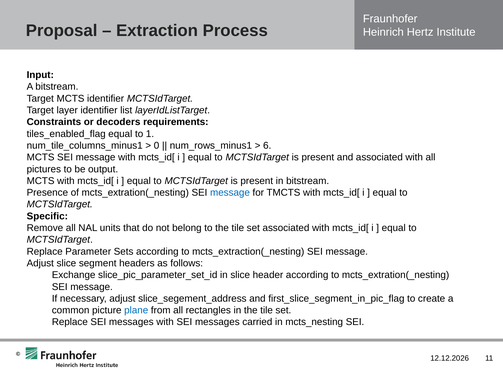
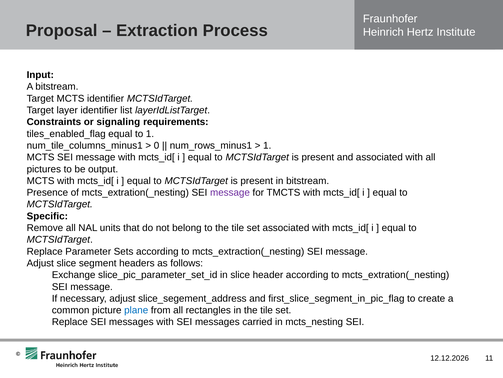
decoders: decoders -> signaling
6 at (267, 145): 6 -> 1
message at (230, 192) colour: blue -> purple
